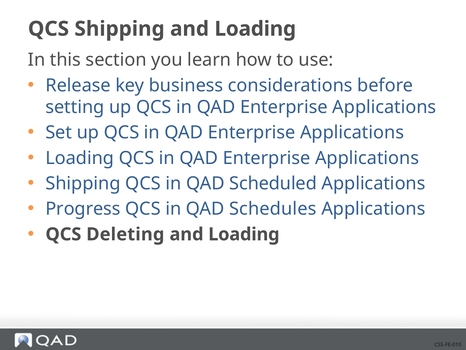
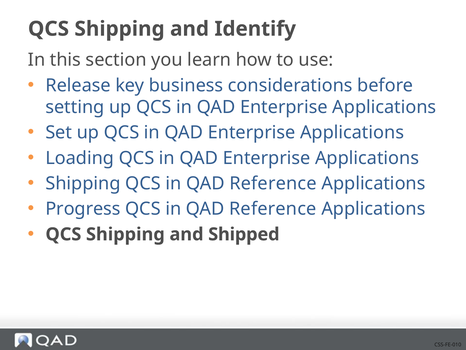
Loading at (255, 29): Loading -> Identify
Scheduled at (273, 183): Scheduled -> Reference
Schedules at (273, 209): Schedules -> Reference
Deleting at (125, 234): Deleting -> Shipping
Loading at (244, 234): Loading -> Shipped
